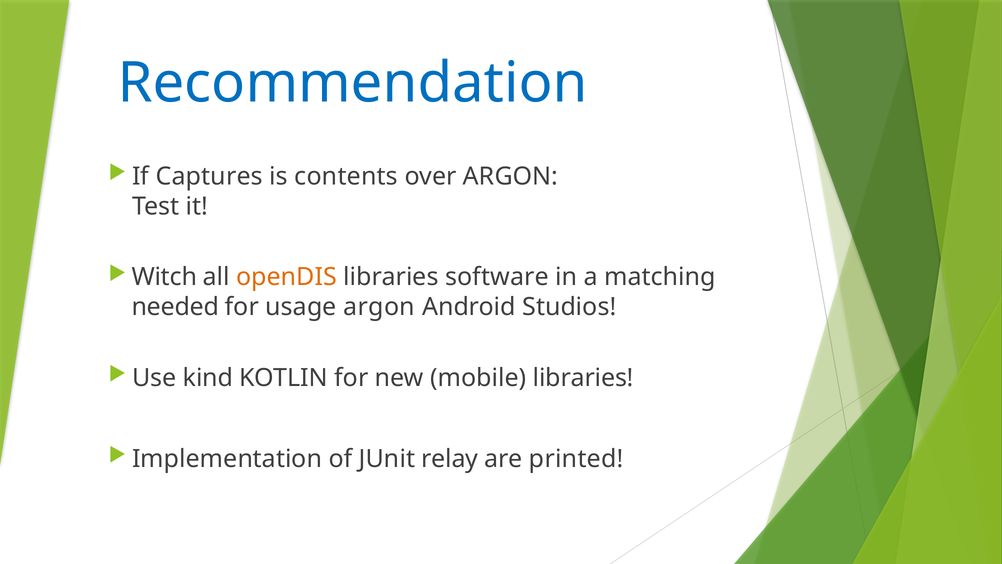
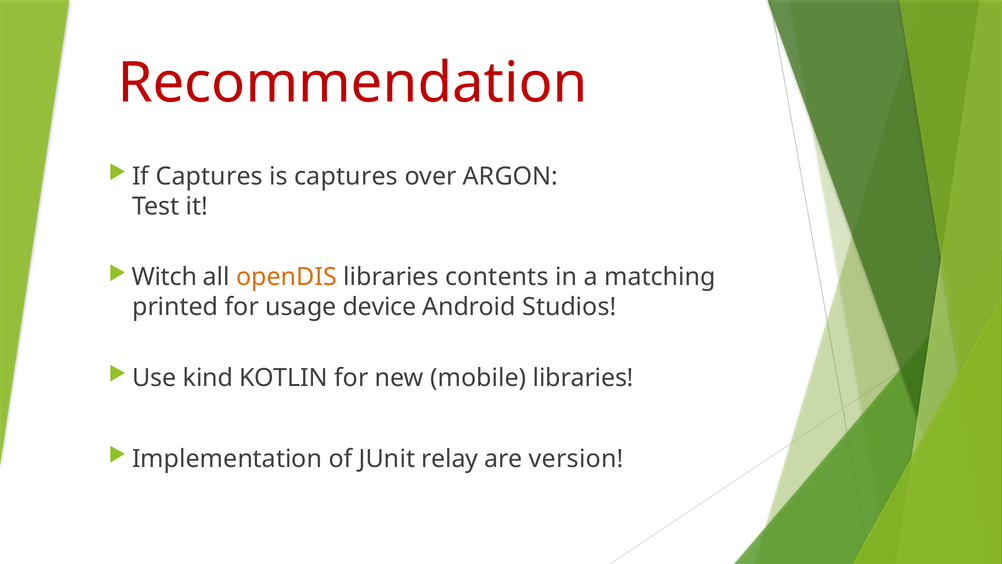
Recommendation colour: blue -> red
is contents: contents -> captures
software: software -> contents
needed: needed -> printed
usage argon: argon -> device
printed: printed -> version
